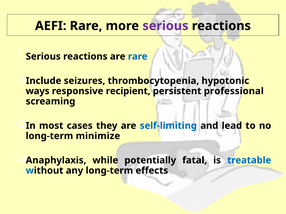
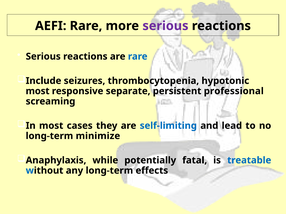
ways at (38, 91): ways -> most
recipient: recipient -> separate
